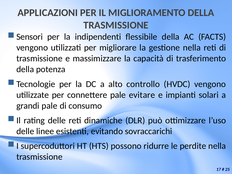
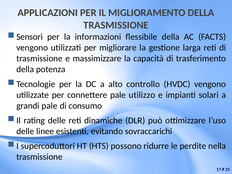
indipendenti: indipendenti -> informazioni
gestione nella: nella -> larga
evitare: evitare -> utilizzo
